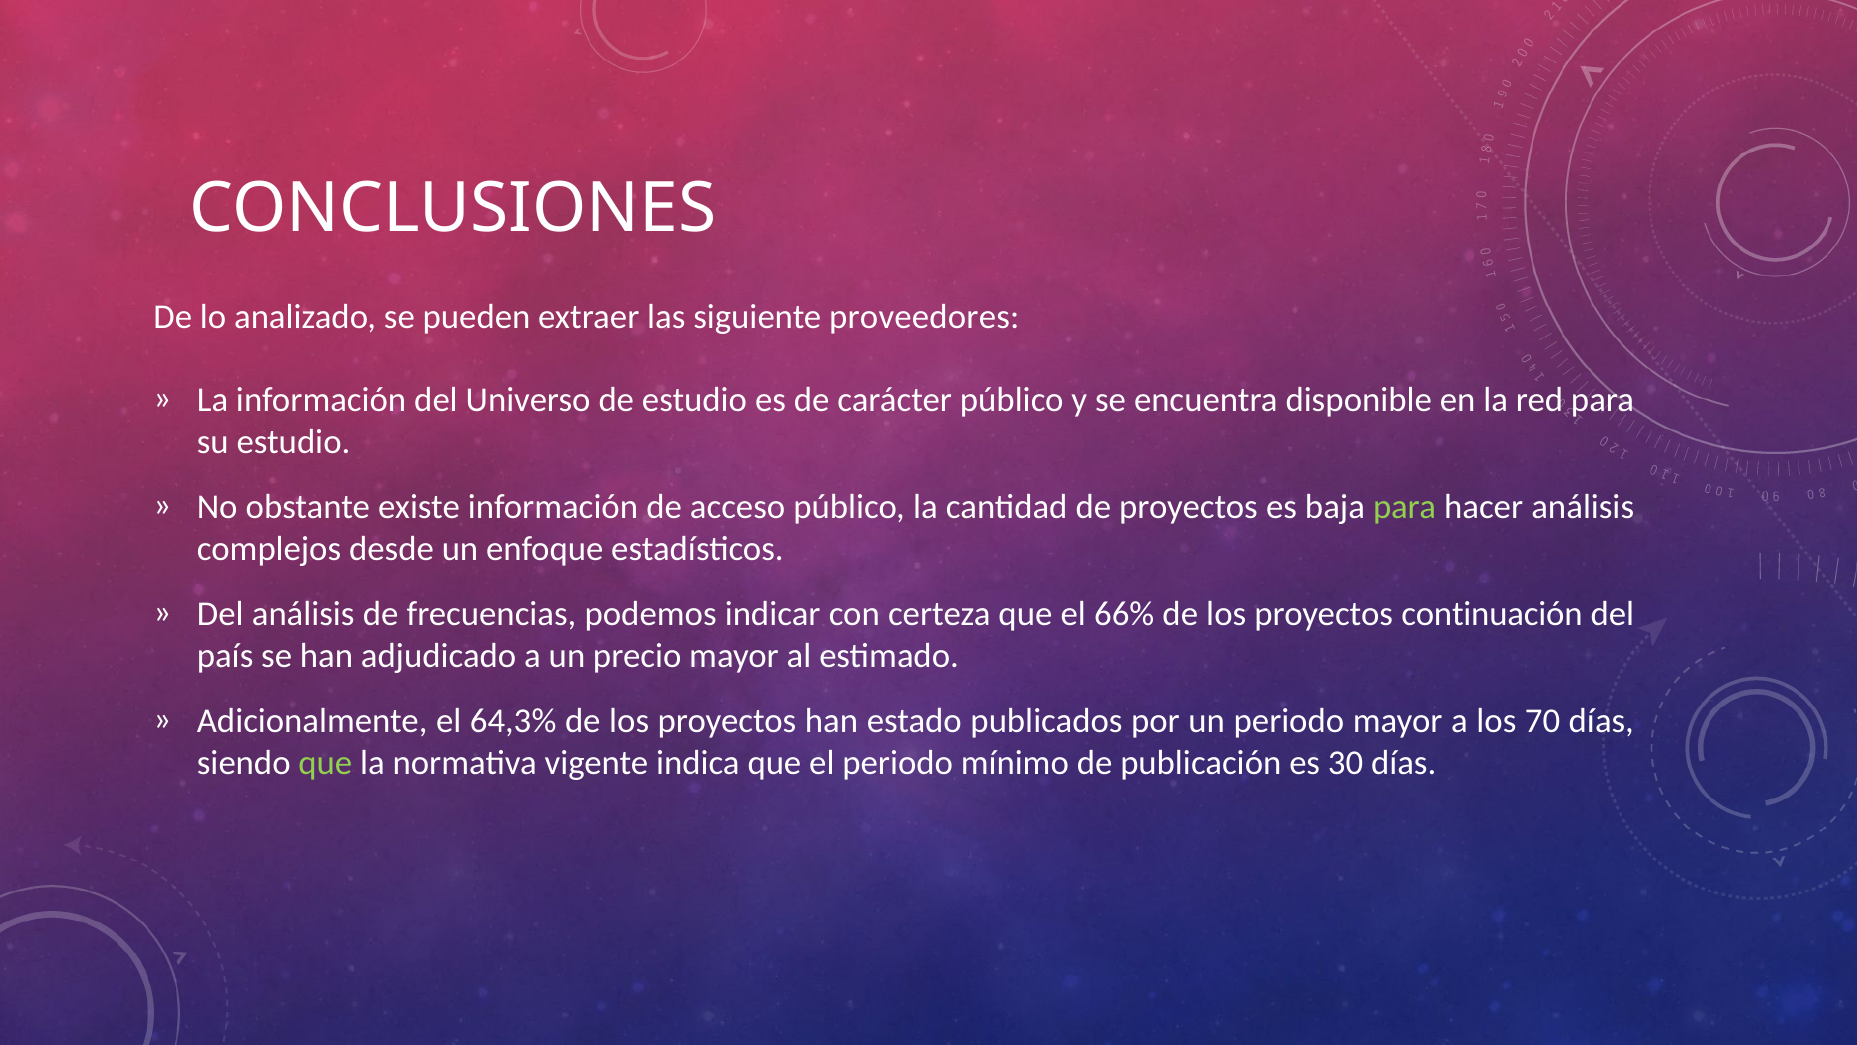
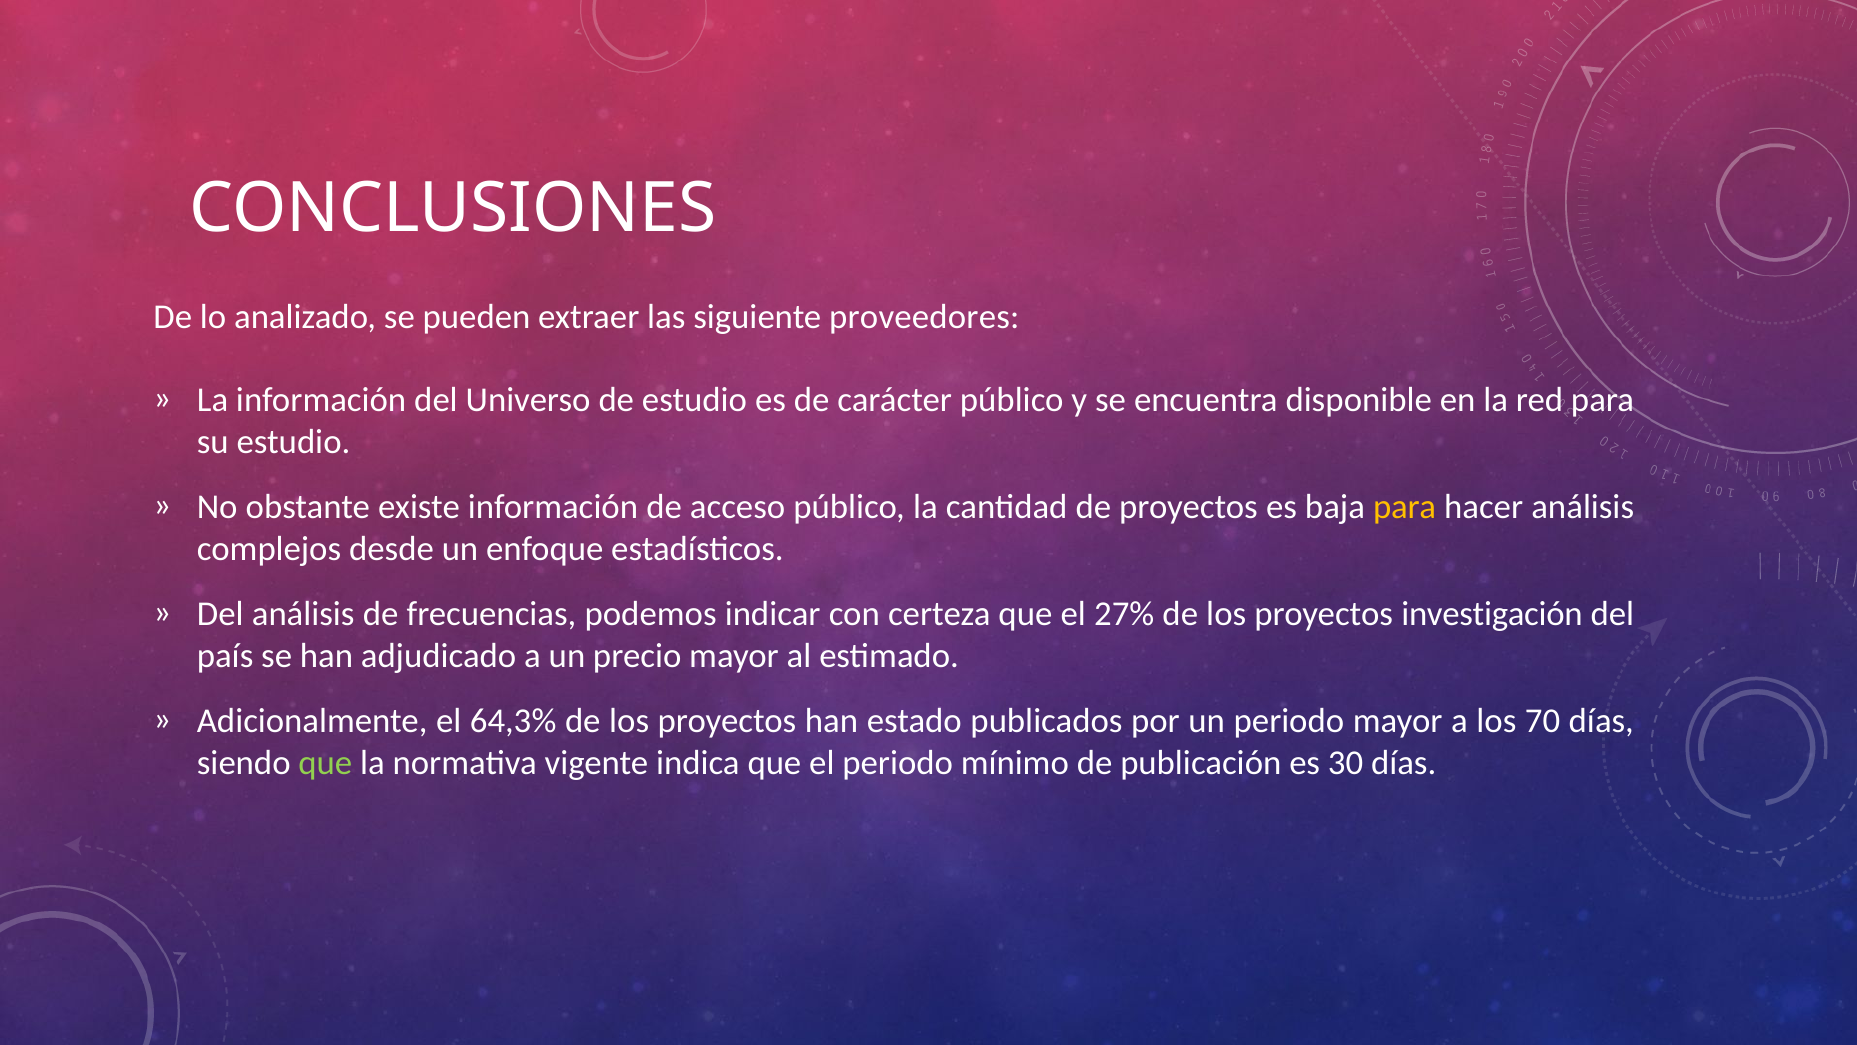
para at (1405, 507) colour: light green -> yellow
66%: 66% -> 27%
continuación: continuación -> investigación
